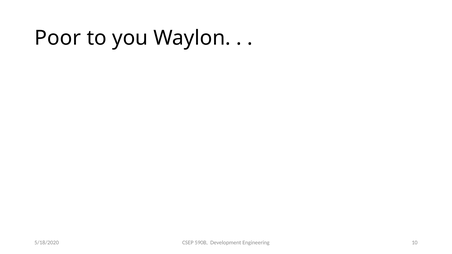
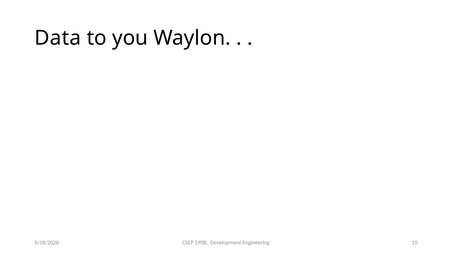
Poor: Poor -> Data
